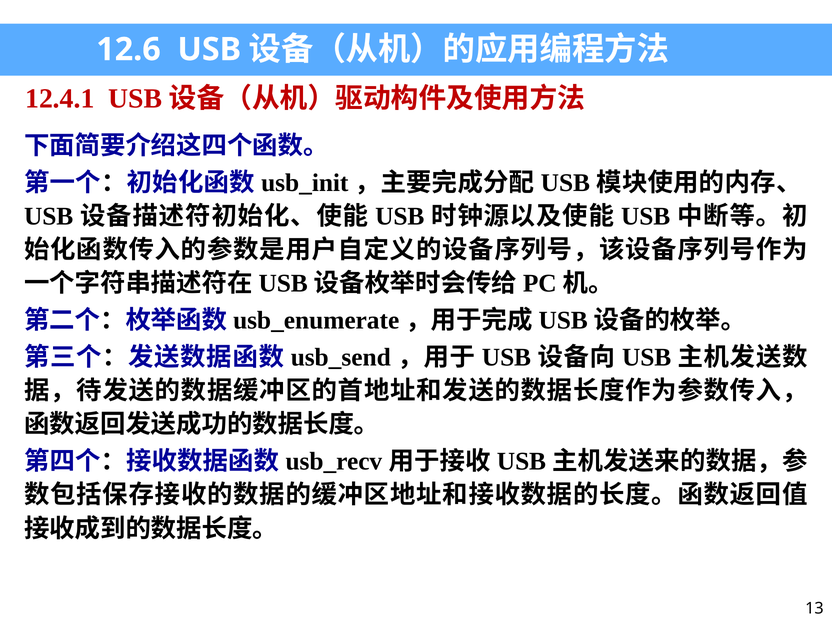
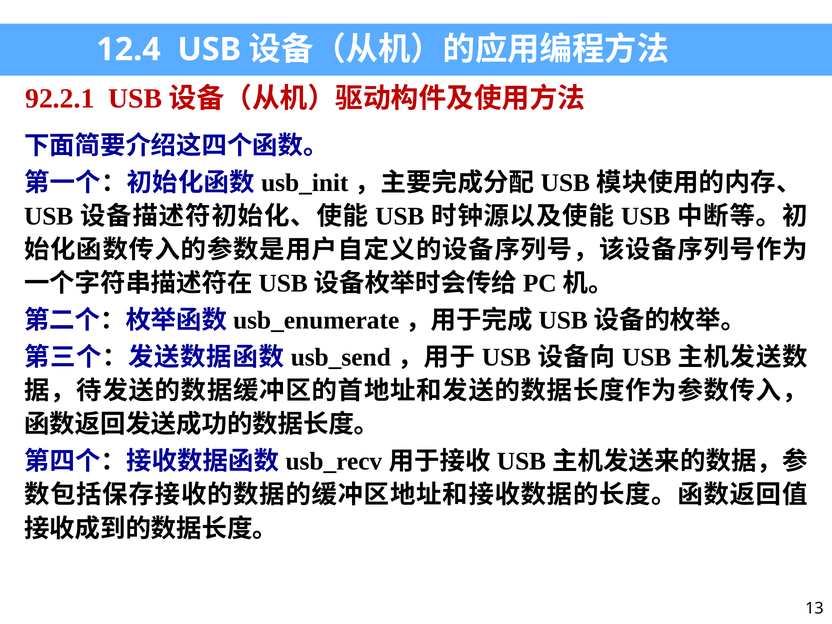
12.6: 12.6 -> 12.4
12.4.1: 12.4.1 -> 92.2.1
